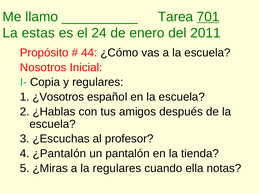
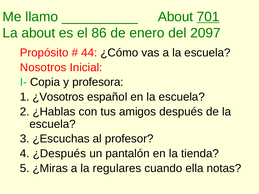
Tarea at (176, 17): Tarea -> About
La estas: estas -> about
24: 24 -> 86
2011: 2011 -> 2097
y regulares: regulares -> profesora
¿Pantalón: ¿Pantalón -> ¿Después
